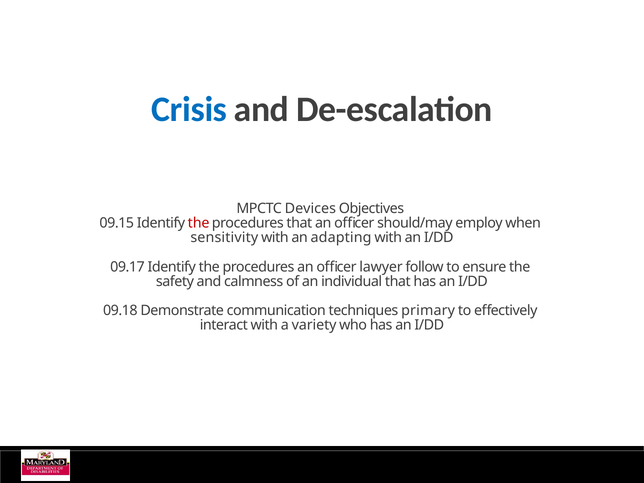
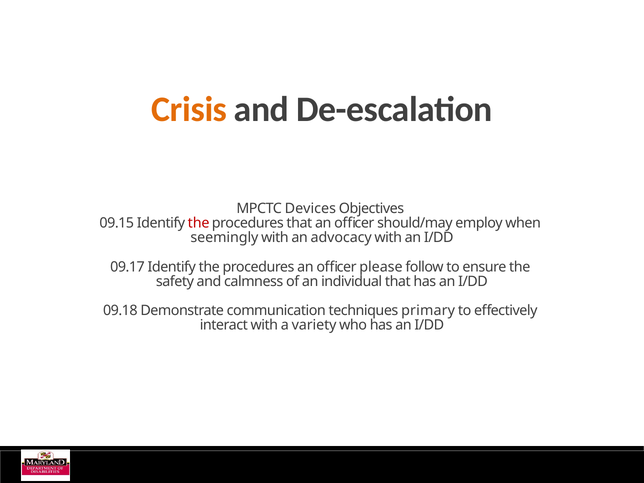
Crisis colour: blue -> orange
sensitivity: sensitivity -> seemingly
adapting: adapting -> advocacy
lawyer: lawyer -> please
